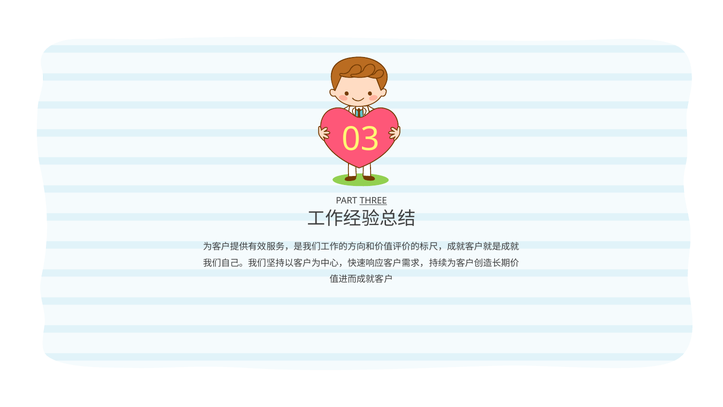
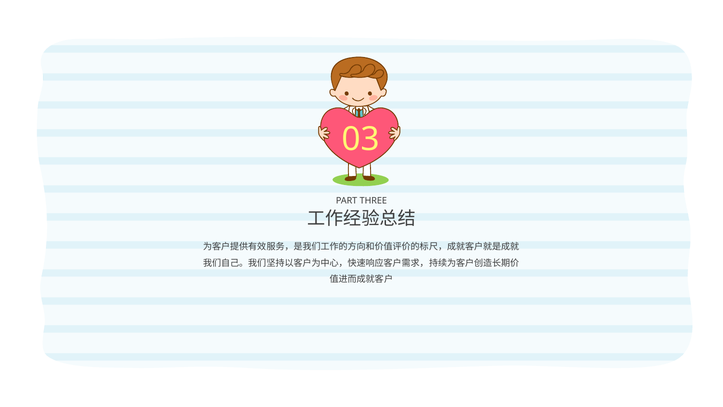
THREE underline: present -> none
